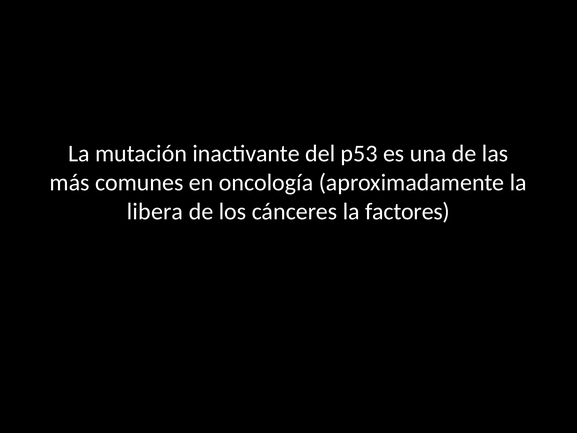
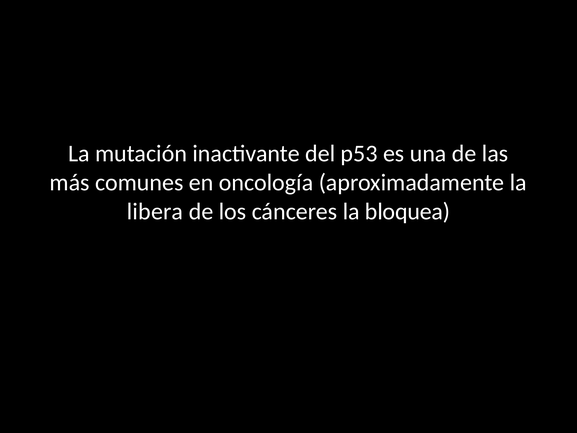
factores: factores -> bloquea
